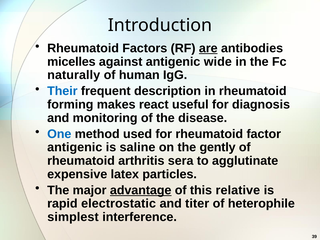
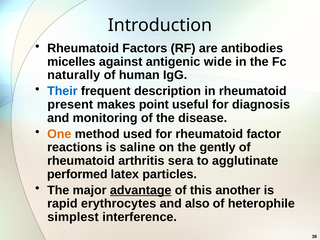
are underline: present -> none
forming: forming -> present
react: react -> point
One colour: blue -> orange
antigenic at (75, 147): antigenic -> reactions
expensive: expensive -> performed
relative: relative -> another
electrostatic: electrostatic -> erythrocytes
titer: titer -> also
